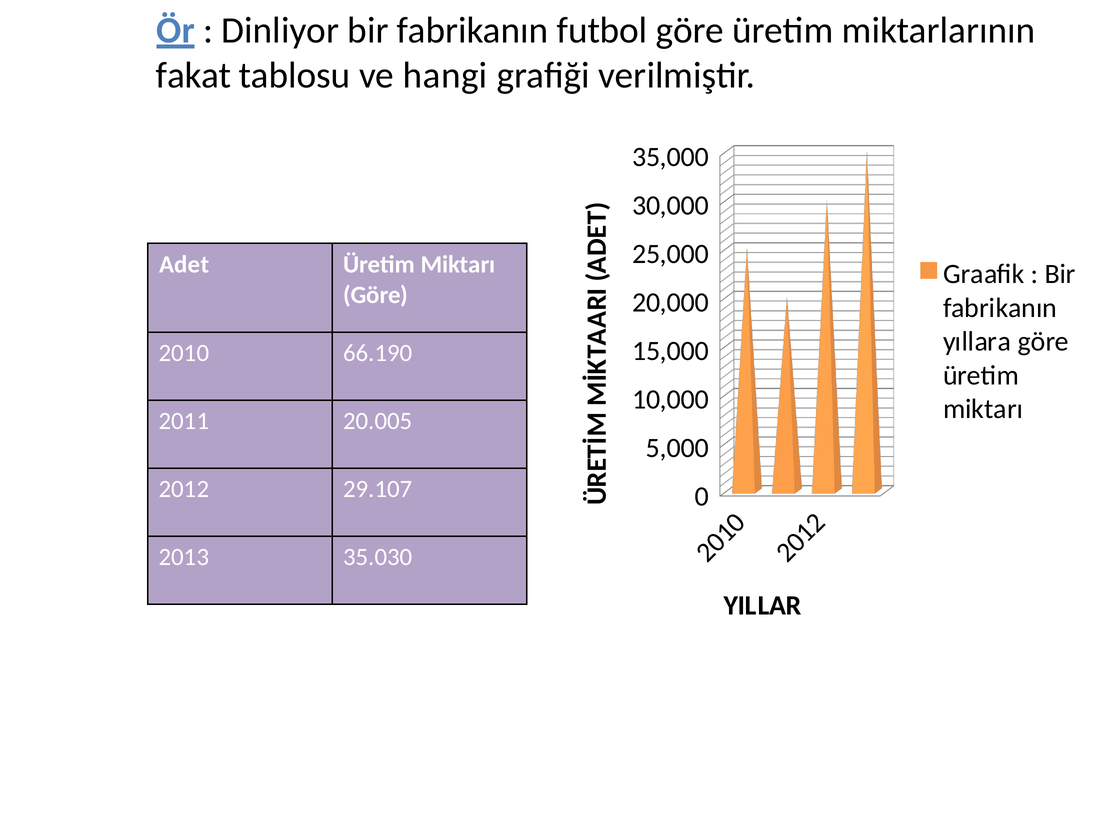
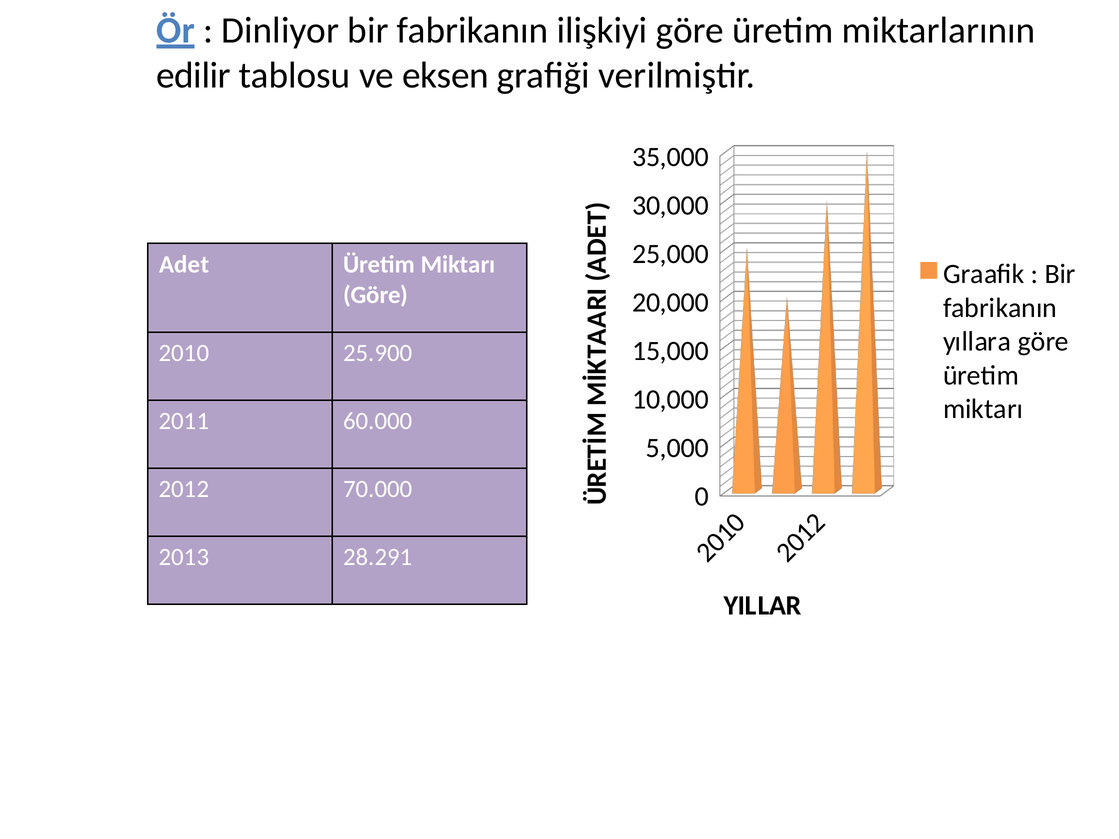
futbol: futbol -> ilişkiyi
fakat: fakat -> edilir
hangi: hangi -> eksen
66.190: 66.190 -> 25.900
20.005: 20.005 -> 60.000
29.107: 29.107 -> 70.000
35.030: 35.030 -> 28.291
